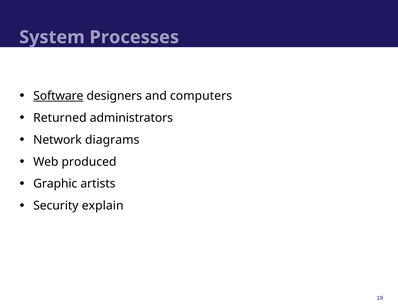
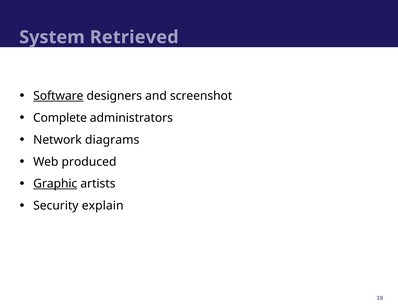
Processes: Processes -> Retrieved
computers: computers -> screenshot
Returned: Returned -> Complete
Graphic underline: none -> present
